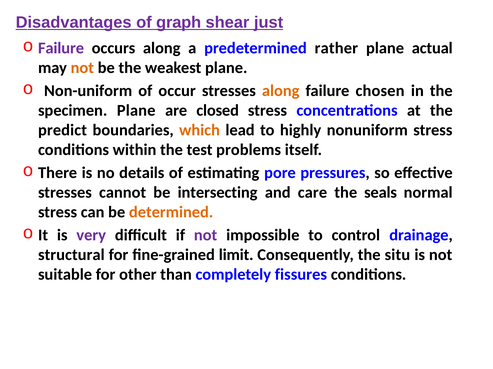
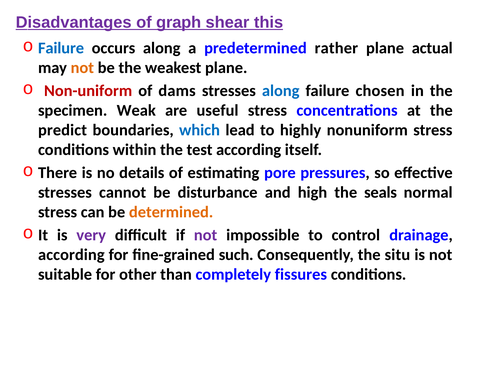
just: just -> this
Failure at (61, 48) colour: purple -> blue
Non-uniform colour: black -> red
occur: occur -> dams
along at (281, 91) colour: orange -> blue
specimen Plane: Plane -> Weak
closed: closed -> useful
which colour: orange -> blue
test problems: problems -> according
intersecting: intersecting -> disturbance
care: care -> high
structural at (71, 255): structural -> according
limit: limit -> such
